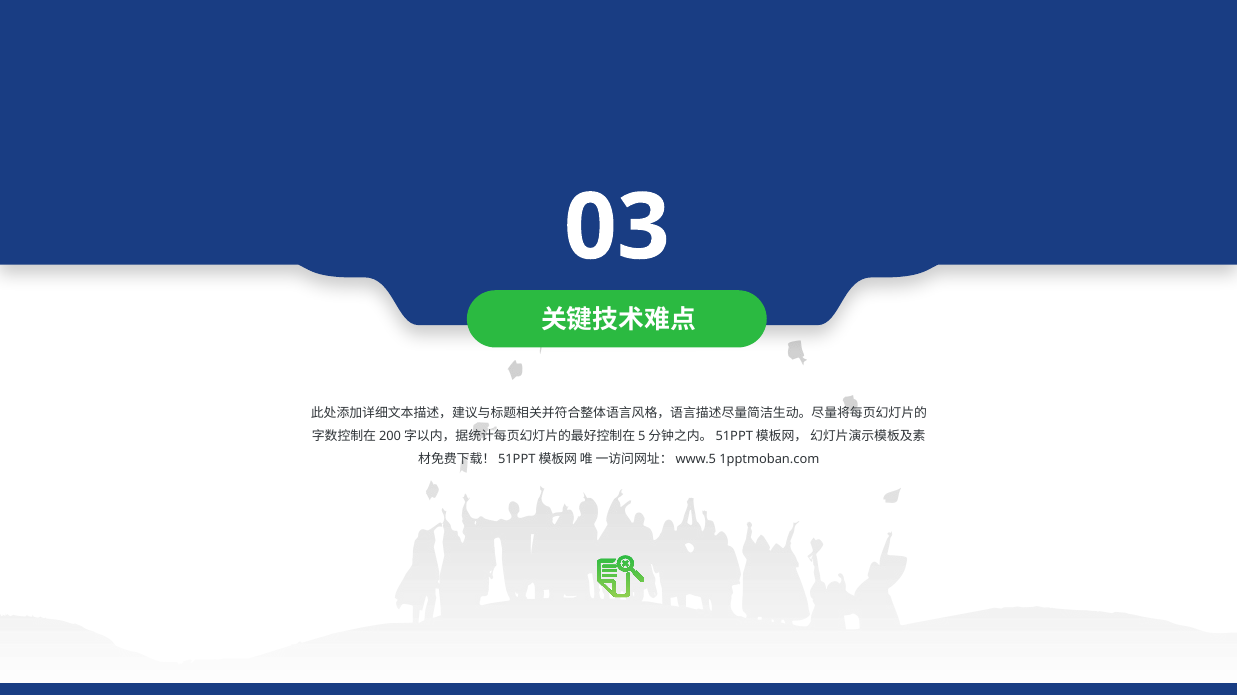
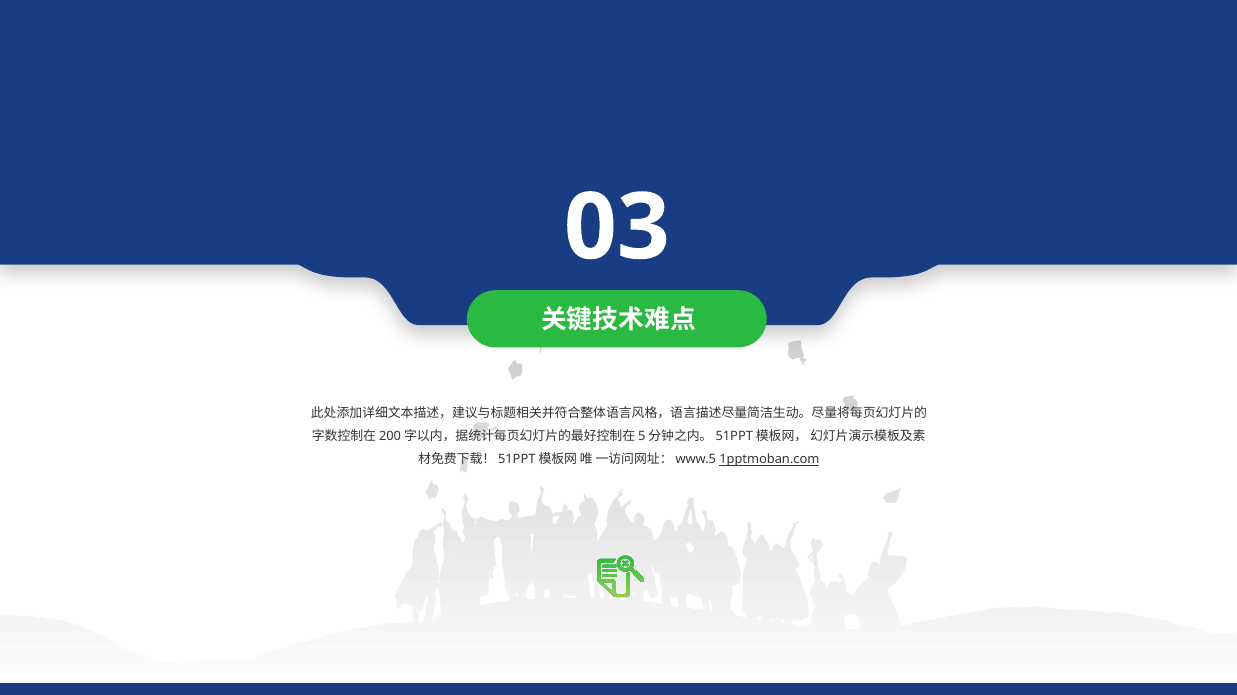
1pptmoban.com underline: none -> present
